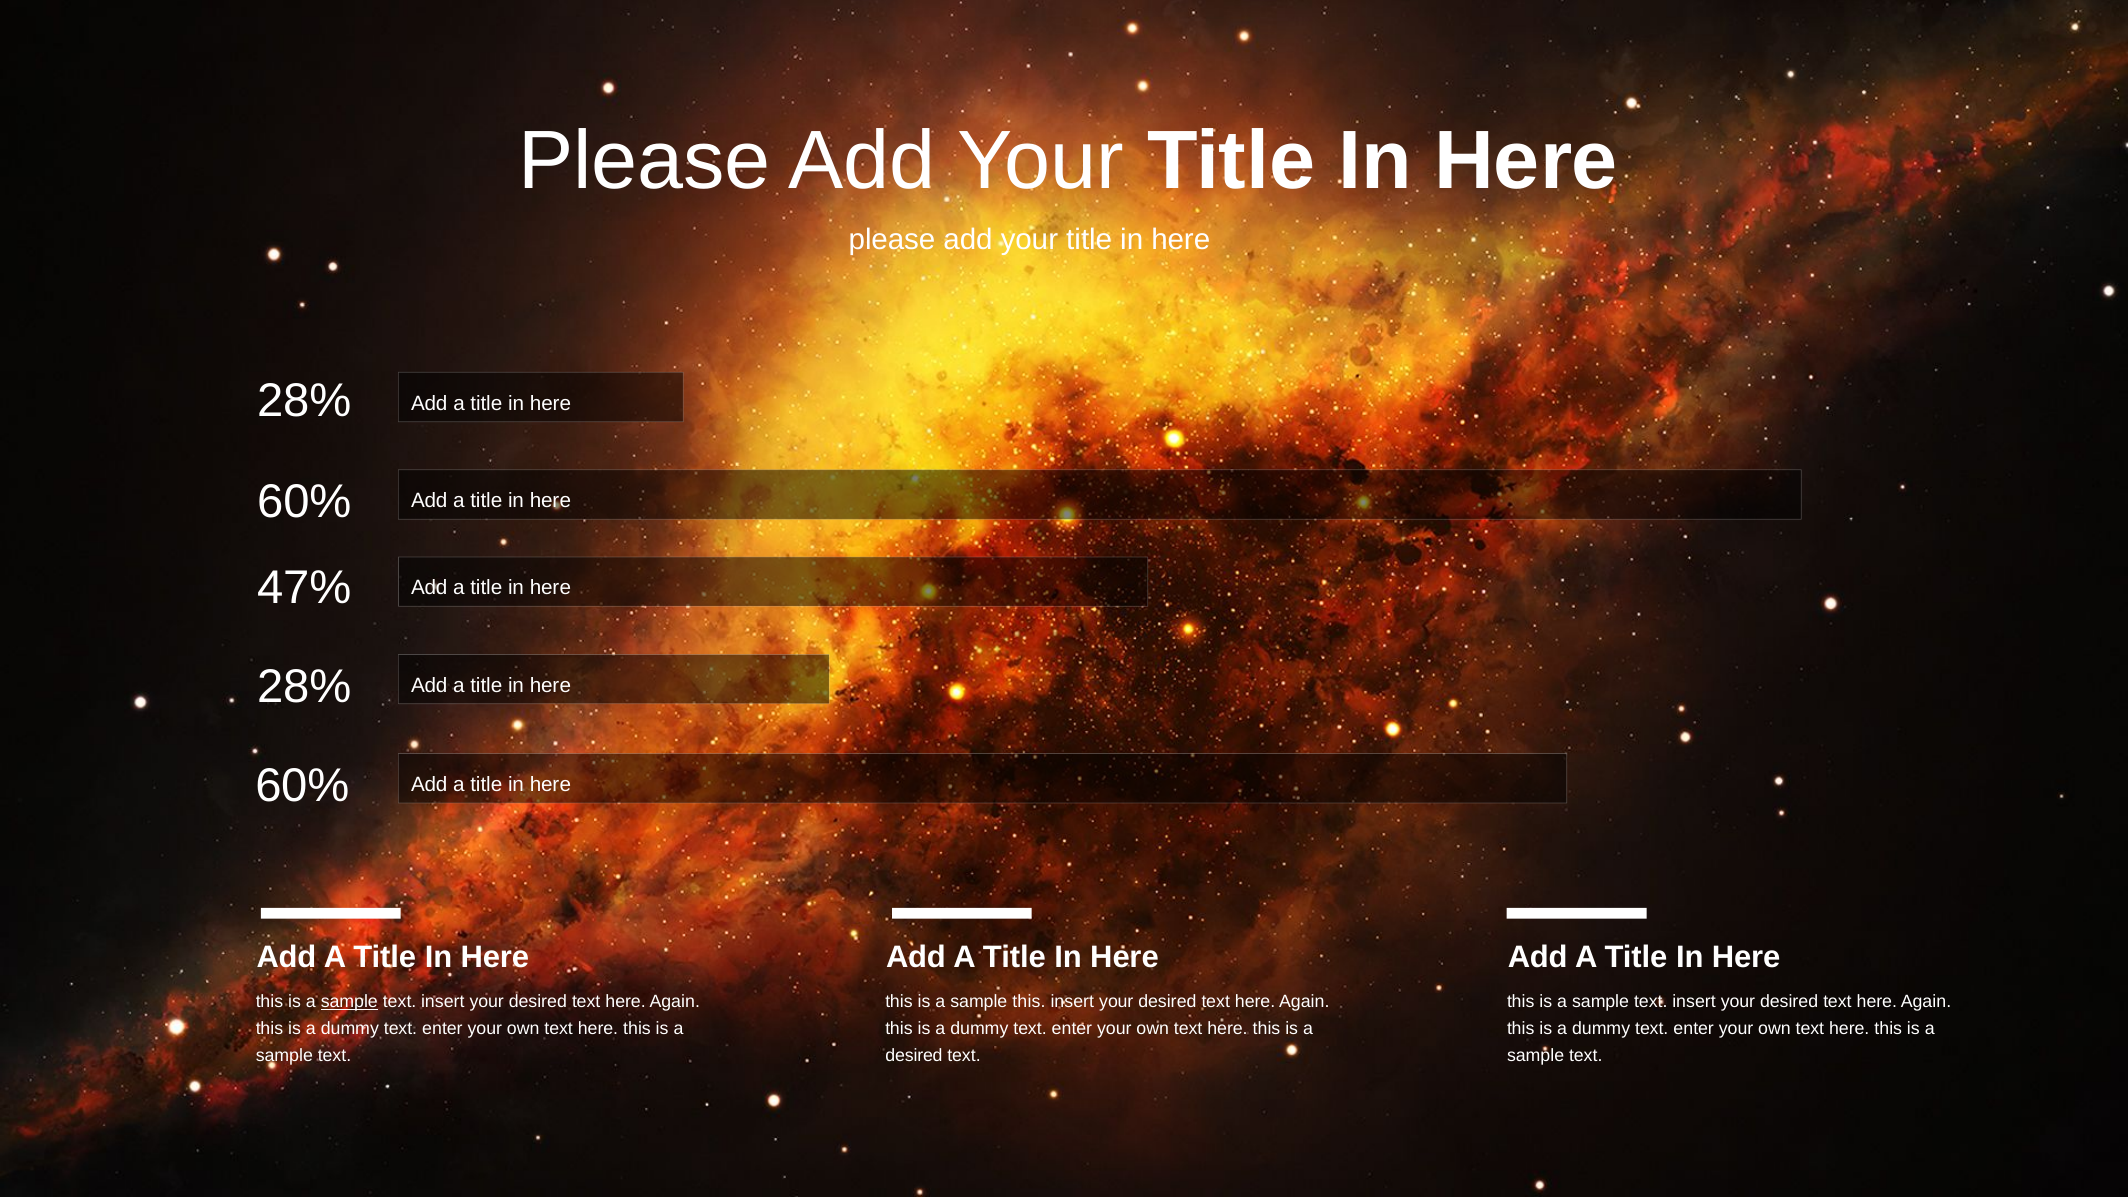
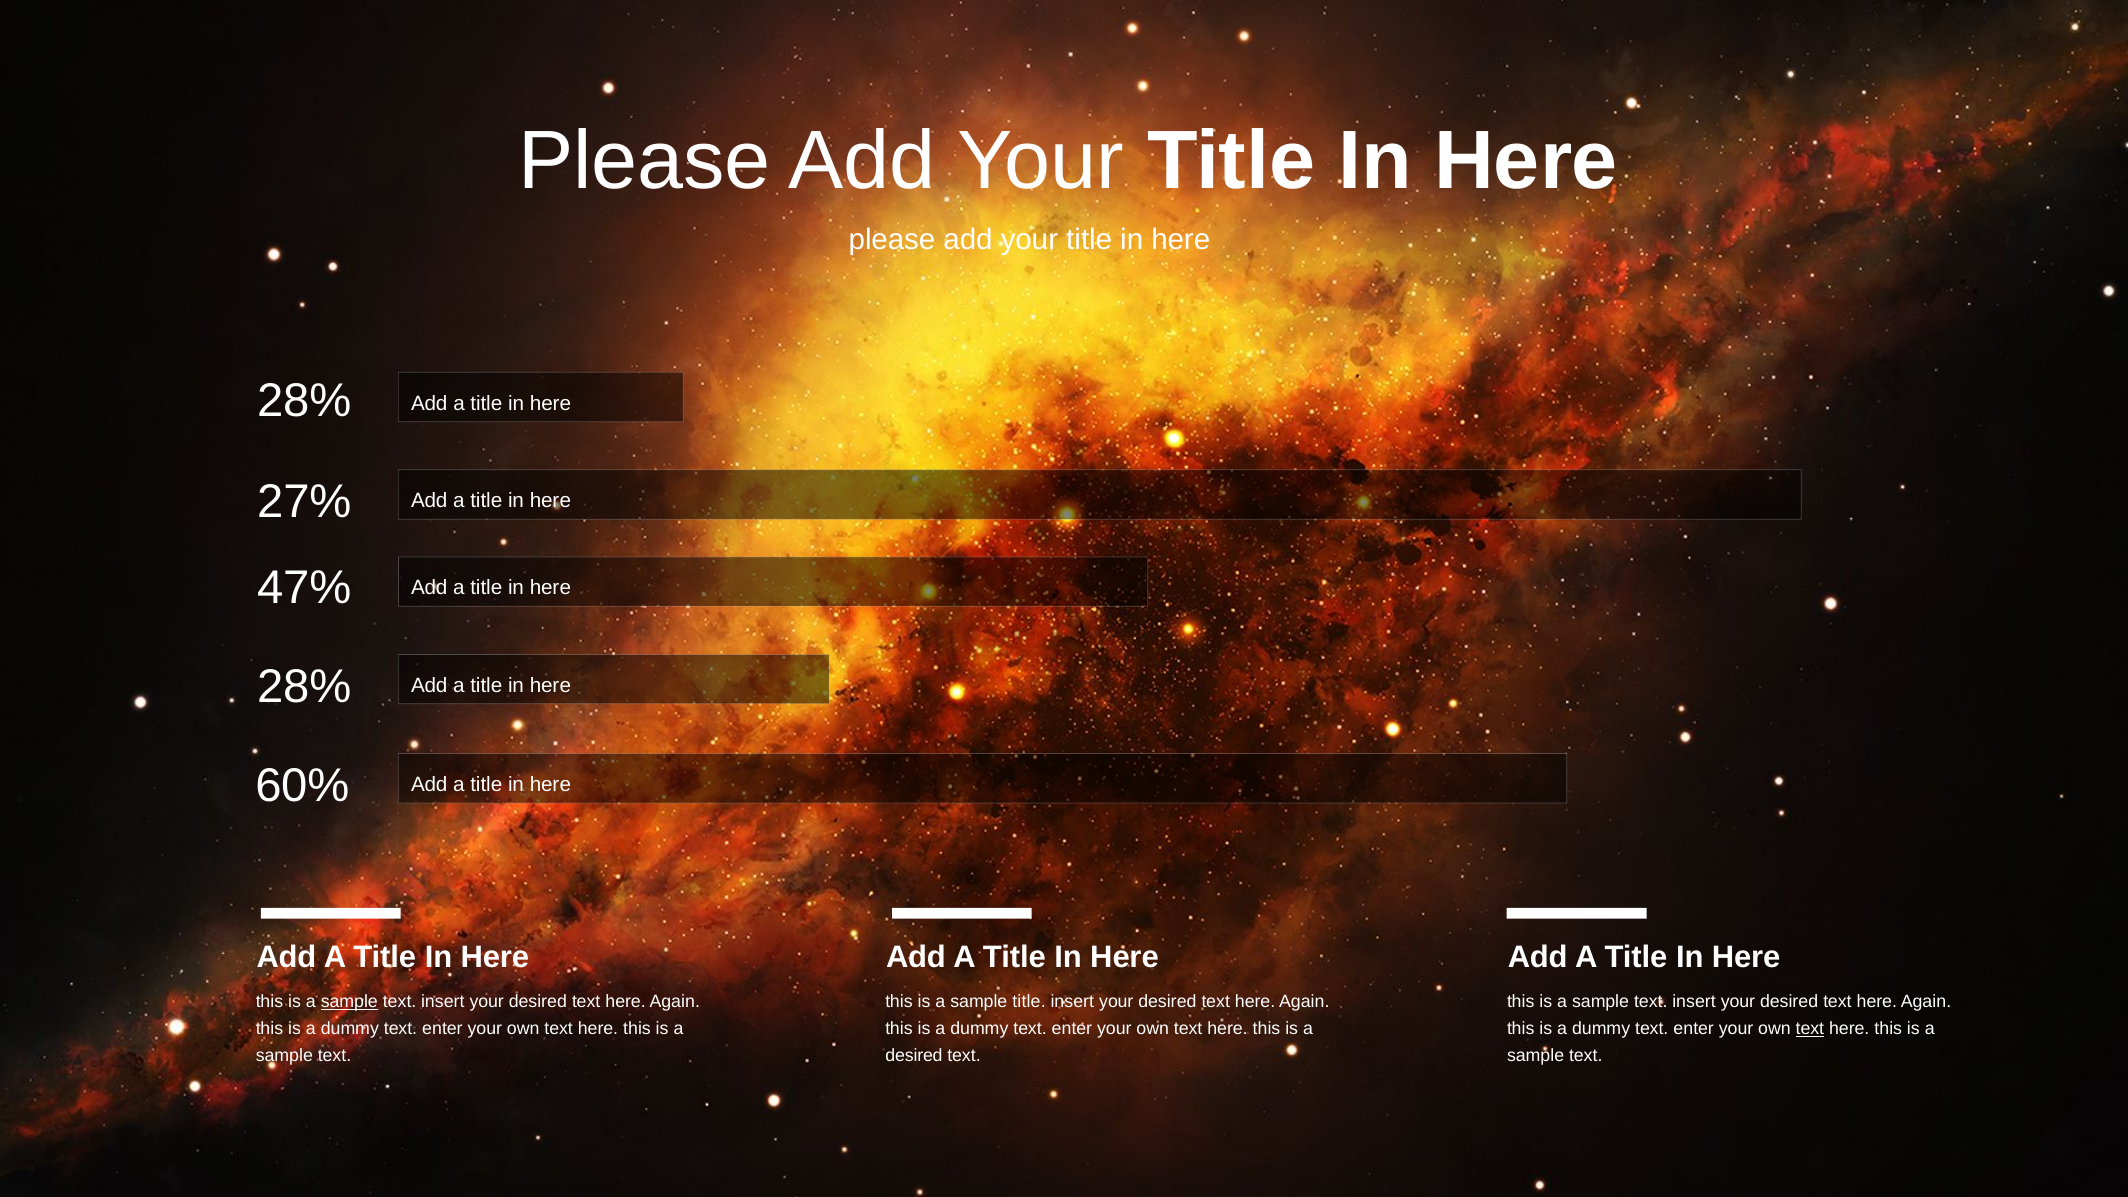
60% at (304, 502): 60% -> 27%
sample this: this -> title
text at (1810, 1029) underline: none -> present
